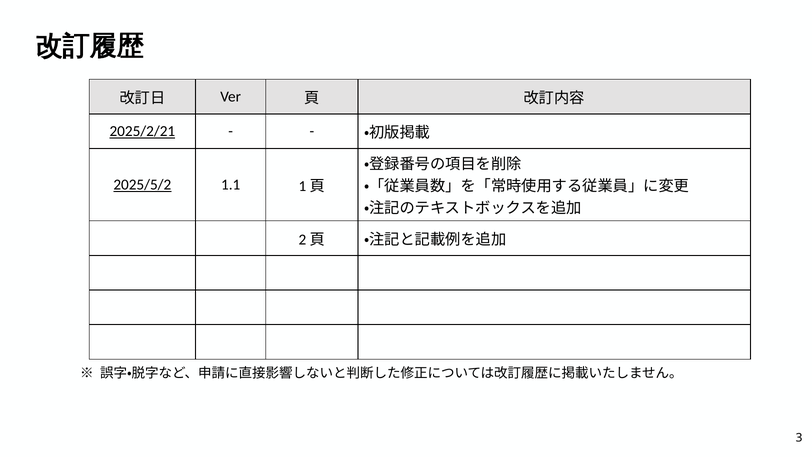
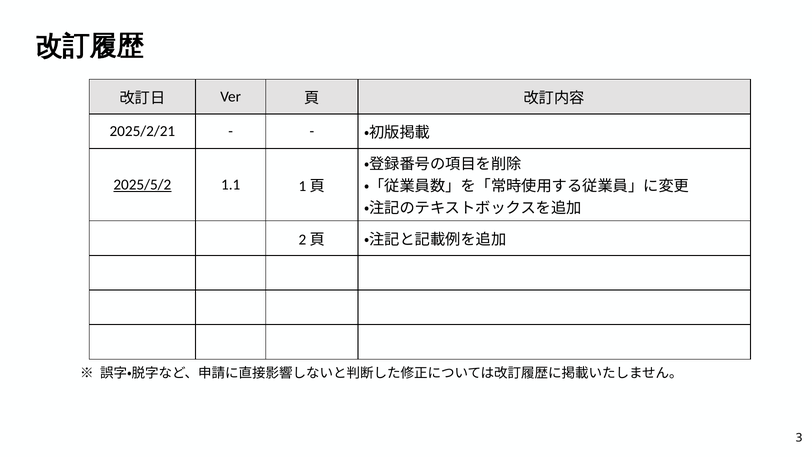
2025/2/21 underline: present -> none
